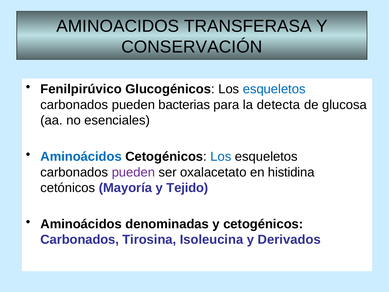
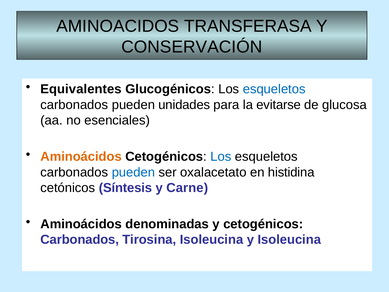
Fenilpirúvico: Fenilpirúvico -> Equivalentes
bacterias: bacterias -> unidades
detecta: detecta -> evitarse
Aminoácidos at (81, 157) colour: blue -> orange
pueden at (133, 172) colour: purple -> blue
Mayoría: Mayoría -> Síntesis
Tejido: Tejido -> Carne
y Derivados: Derivados -> Isoleucina
